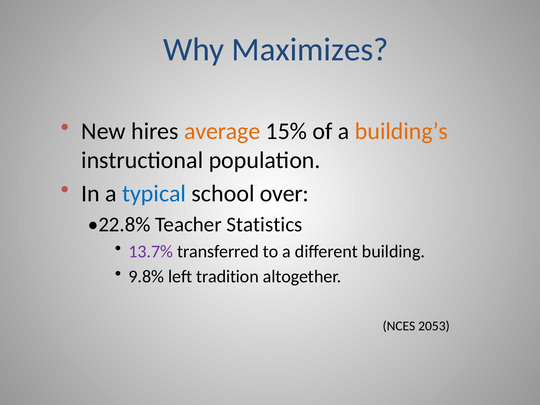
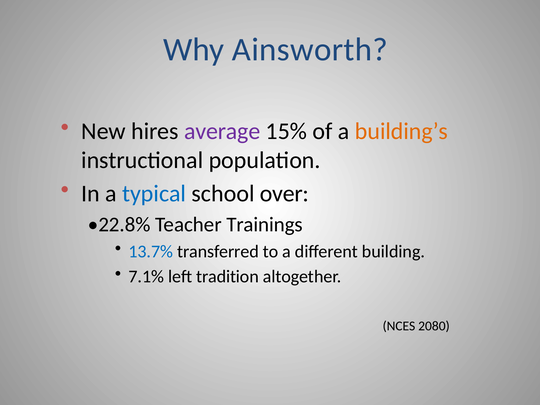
Maximizes: Maximizes -> Ainsworth
average colour: orange -> purple
Statistics: Statistics -> Trainings
13.7% colour: purple -> blue
9.8%: 9.8% -> 7.1%
2053: 2053 -> 2080
